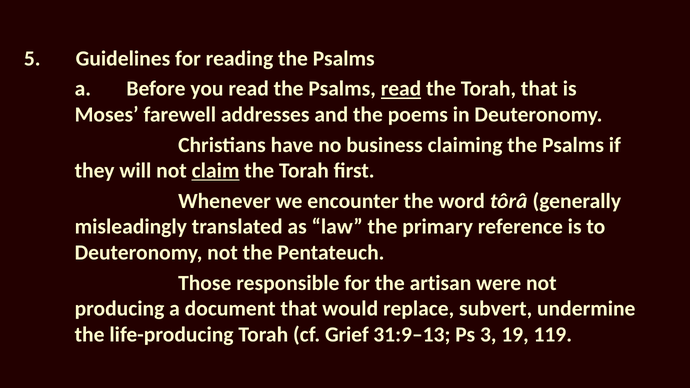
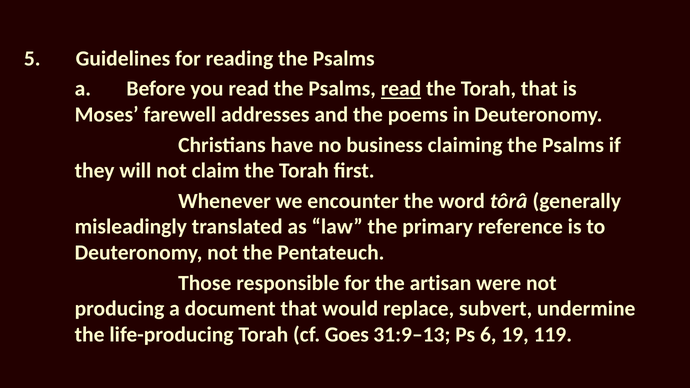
claim underline: present -> none
Grief: Grief -> Goes
3: 3 -> 6
